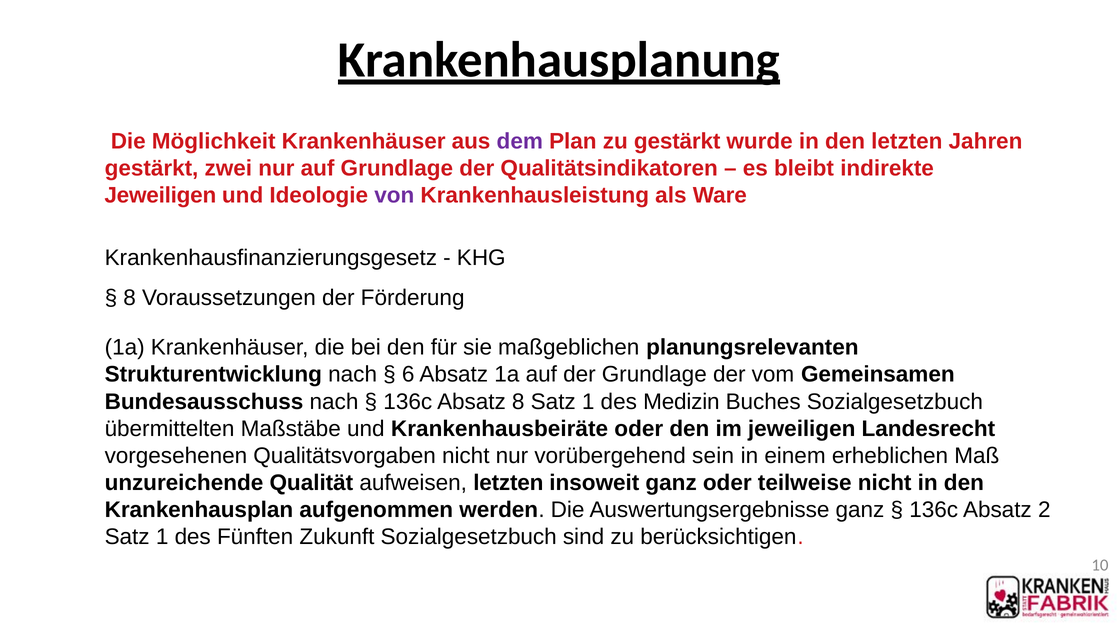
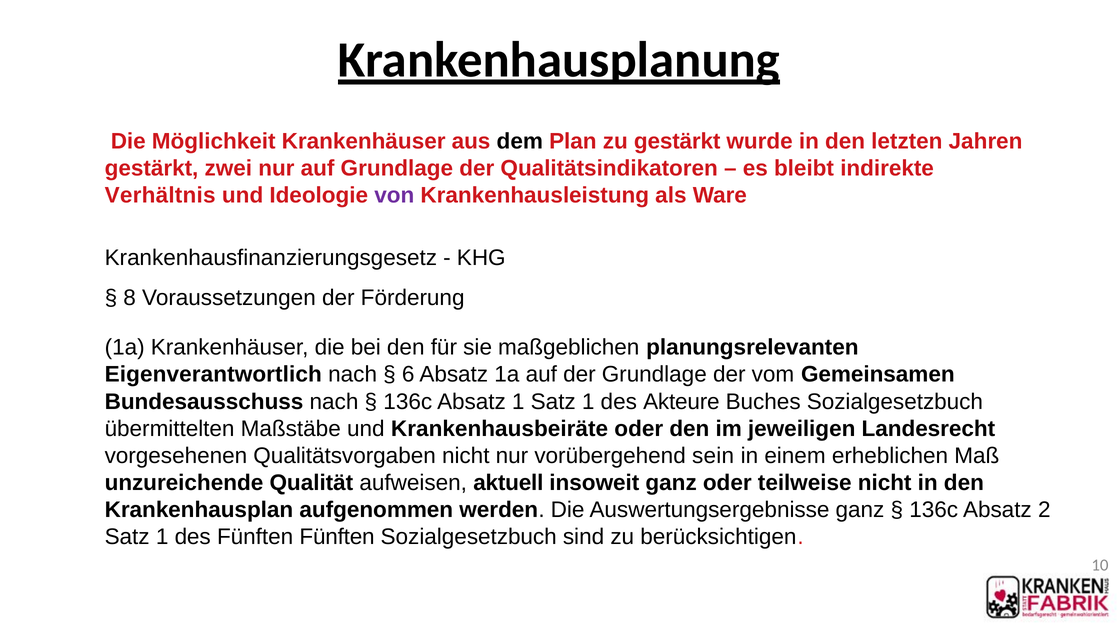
dem colour: purple -> black
Jeweiligen at (160, 196): Jeweiligen -> Verhältnis
Strukturentwicklung: Strukturentwicklung -> Eigenverantwortlich
Absatz 8: 8 -> 1
Medizin: Medizin -> Akteure
aufweisen letzten: letzten -> aktuell
Fünften Zukunft: Zukunft -> Fünften
